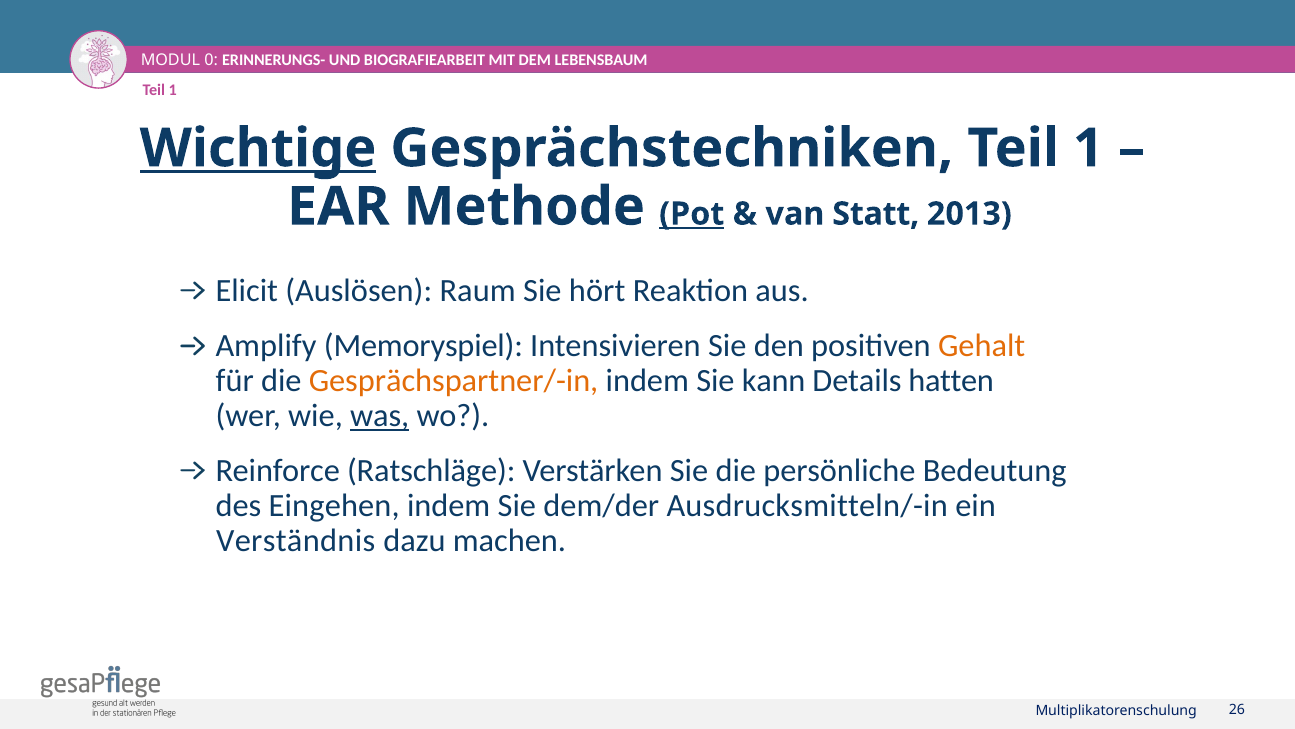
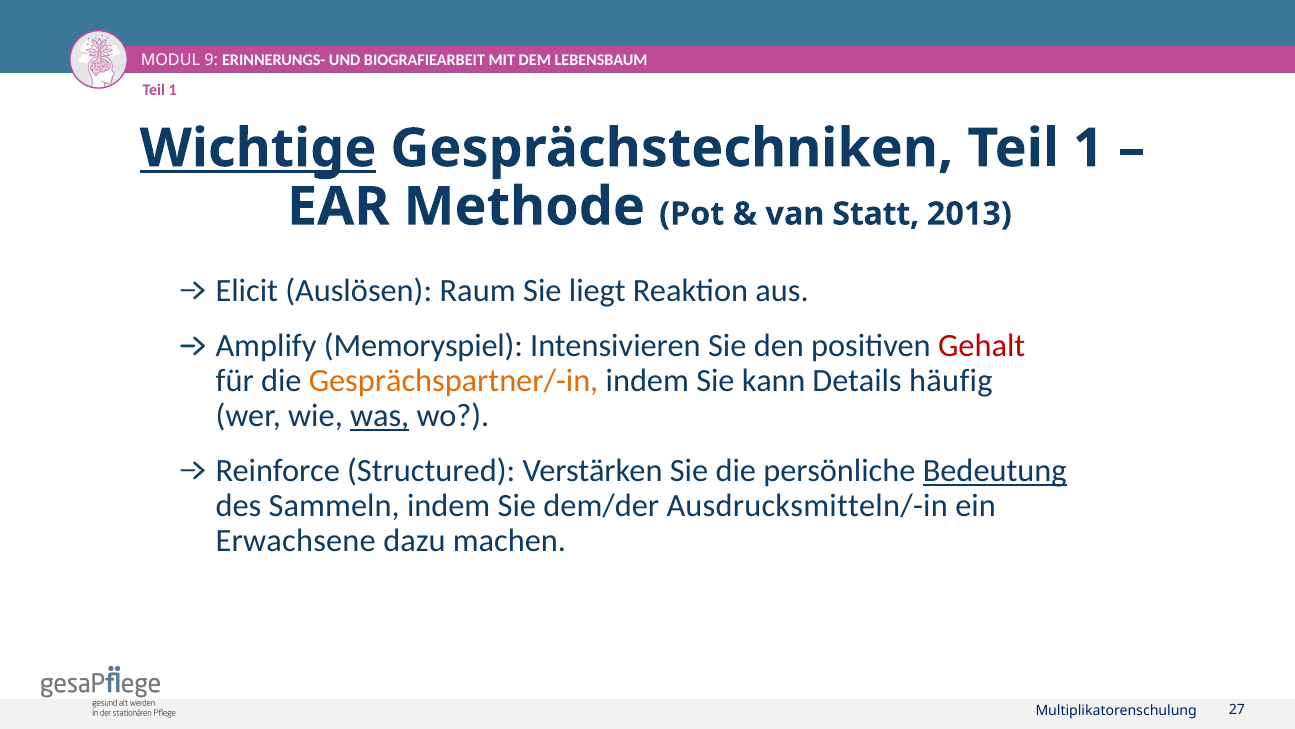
0: 0 -> 9
Pot underline: present -> none
hört: hört -> liegt
Gehalt colour: orange -> red
hatten: hatten -> häufig
Ratschläge: Ratschläge -> Structured
Bedeutung underline: none -> present
Eingehen: Eingehen -> Sammeln
Verständnis: Verständnis -> Erwachsene
26: 26 -> 27
